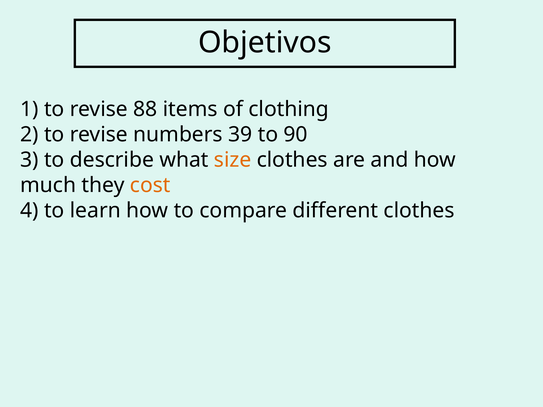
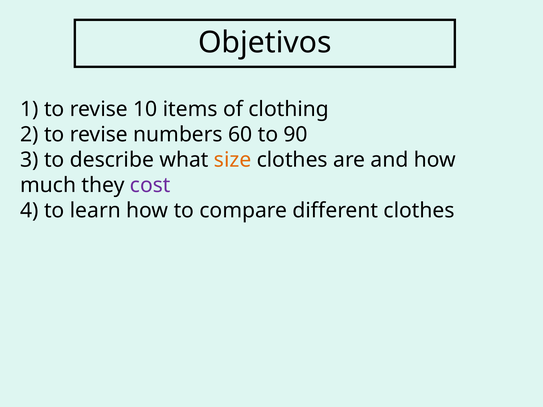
88: 88 -> 10
39: 39 -> 60
cost colour: orange -> purple
